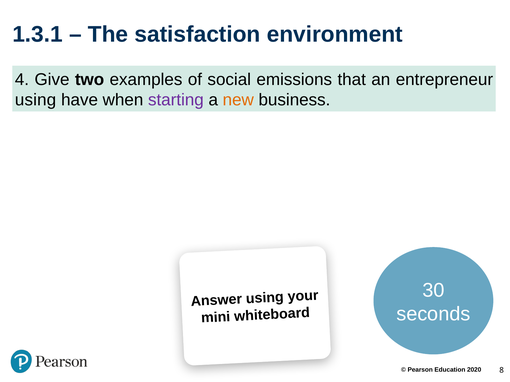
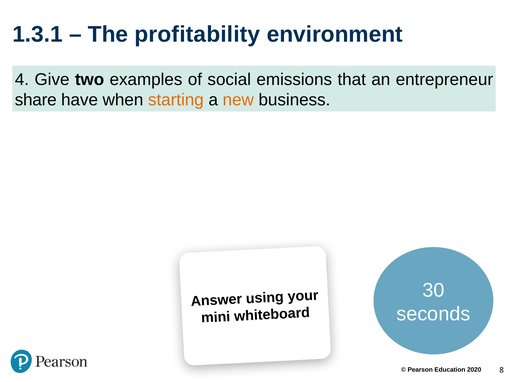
satisfaction: satisfaction -> profitability
using at (36, 100): using -> share
starting colour: purple -> orange
